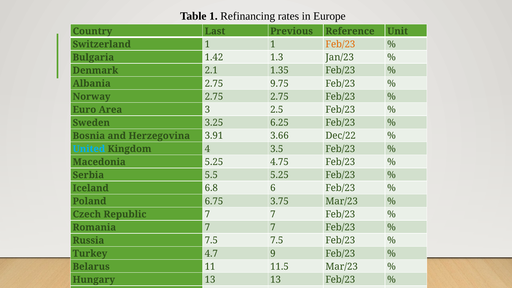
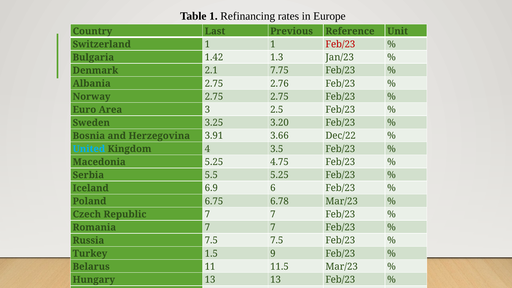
Feb/23 at (340, 44) colour: orange -> red
1.35: 1.35 -> 7.75
9.75: 9.75 -> 2.76
6.25: 6.25 -> 3.20
6.8: 6.8 -> 6.9
3.75: 3.75 -> 6.78
4.7: 4.7 -> 1.5
